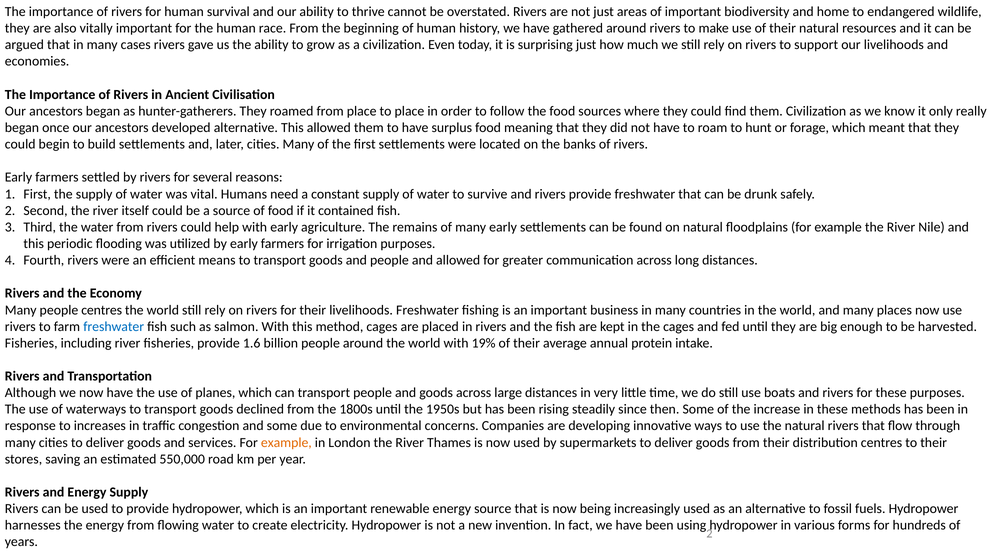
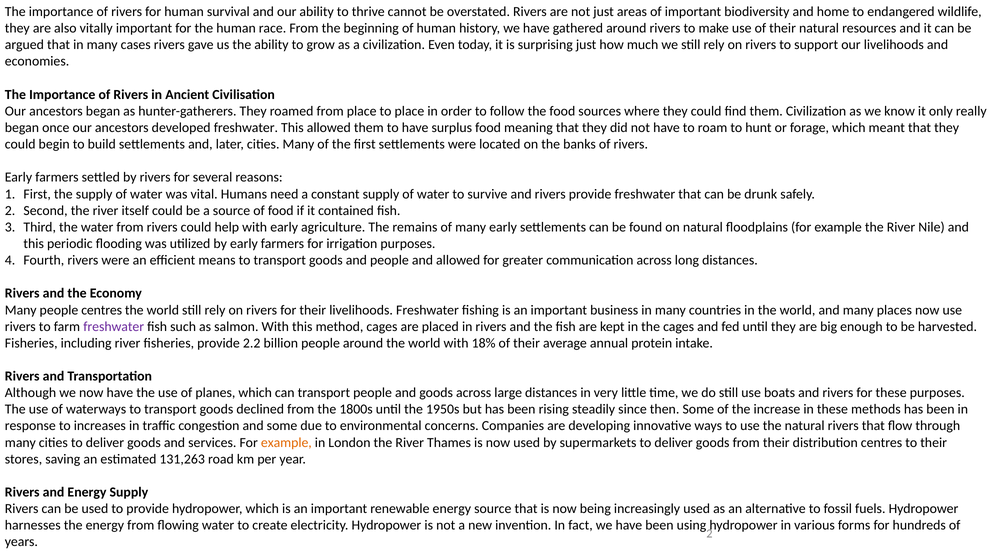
developed alternative: alternative -> freshwater
freshwater at (114, 326) colour: blue -> purple
1.6: 1.6 -> 2.2
19%: 19% -> 18%
550,000: 550,000 -> 131,263
